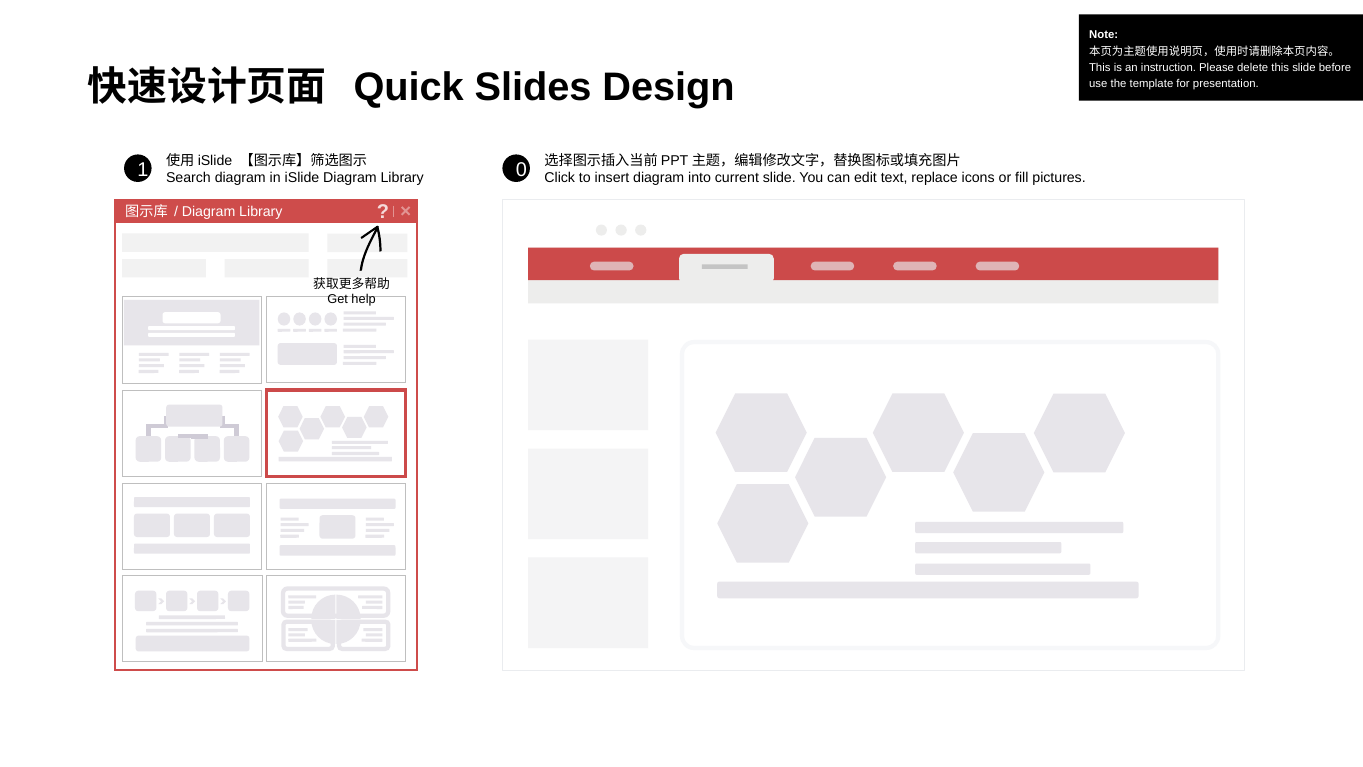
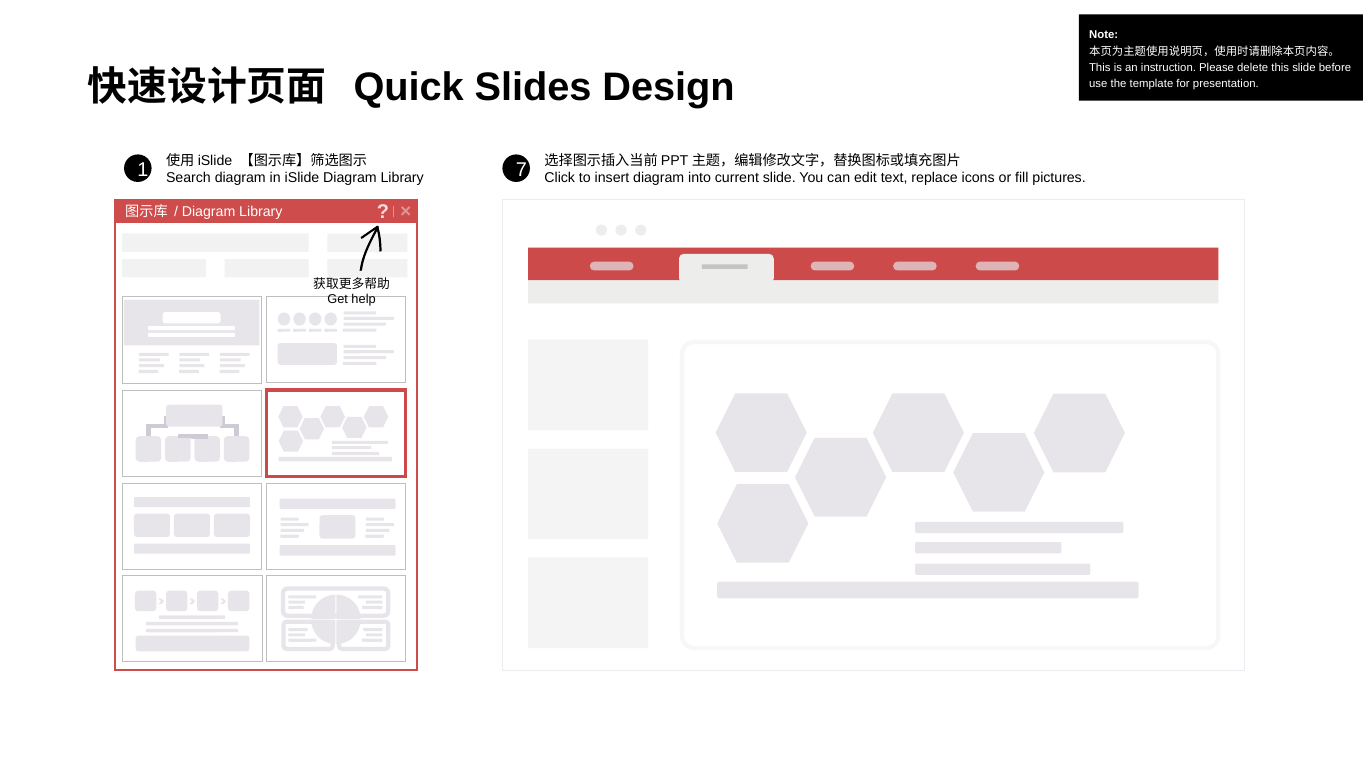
0: 0 -> 7
